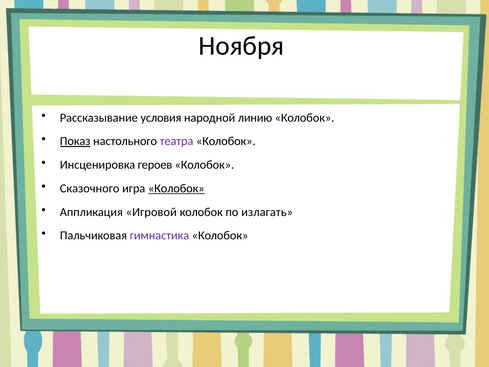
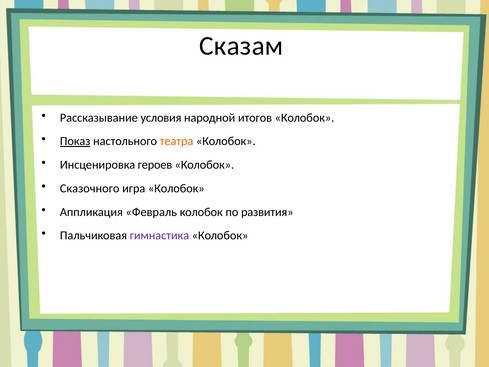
Ноября: Ноября -> Сказам
линию: линию -> итогов
театра colour: purple -> orange
Колобок at (176, 188) underline: present -> none
Игровой: Игровой -> Февраль
излагать: излагать -> развития
